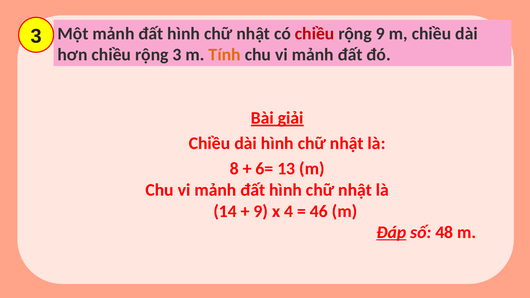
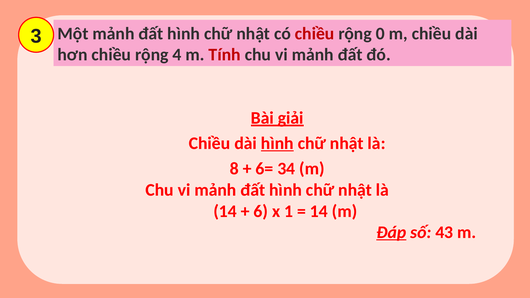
rộng 9: 9 -> 0
rộng 3: 3 -> 4
Tính colour: orange -> red
hình at (277, 143) underline: none -> present
13: 13 -> 34
9 at (261, 211): 9 -> 6
4: 4 -> 1
46 at (319, 211): 46 -> 14
48: 48 -> 43
